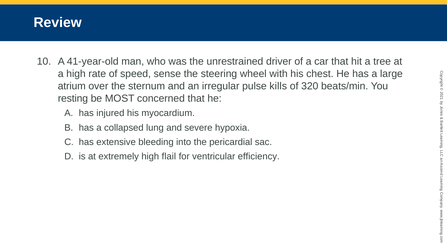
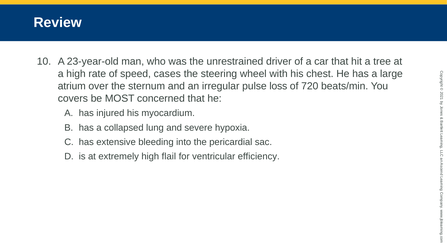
41-year-old: 41-year-old -> 23-year-old
sense: sense -> cases
kills: kills -> loss
320: 320 -> 720
resting: resting -> covers
